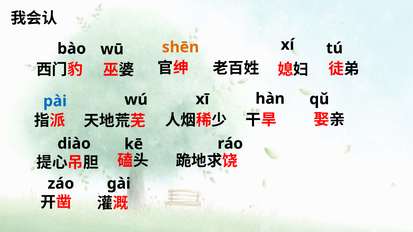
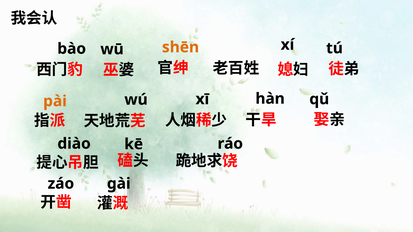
pài colour: blue -> orange
